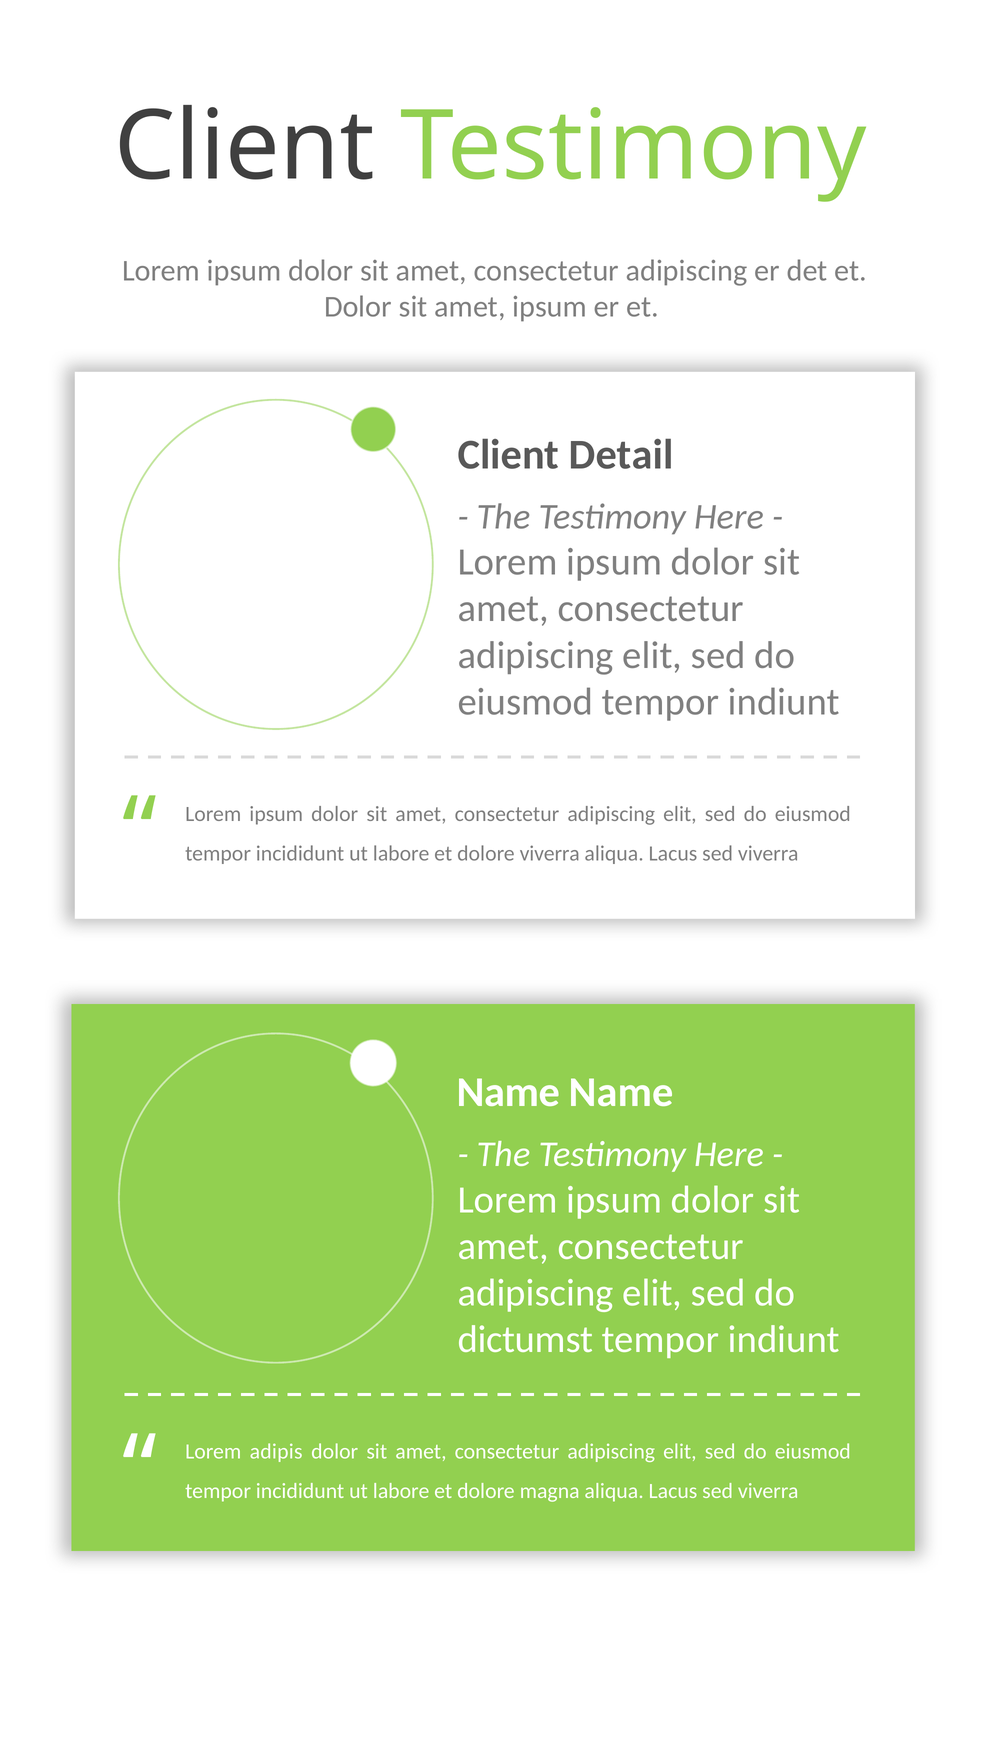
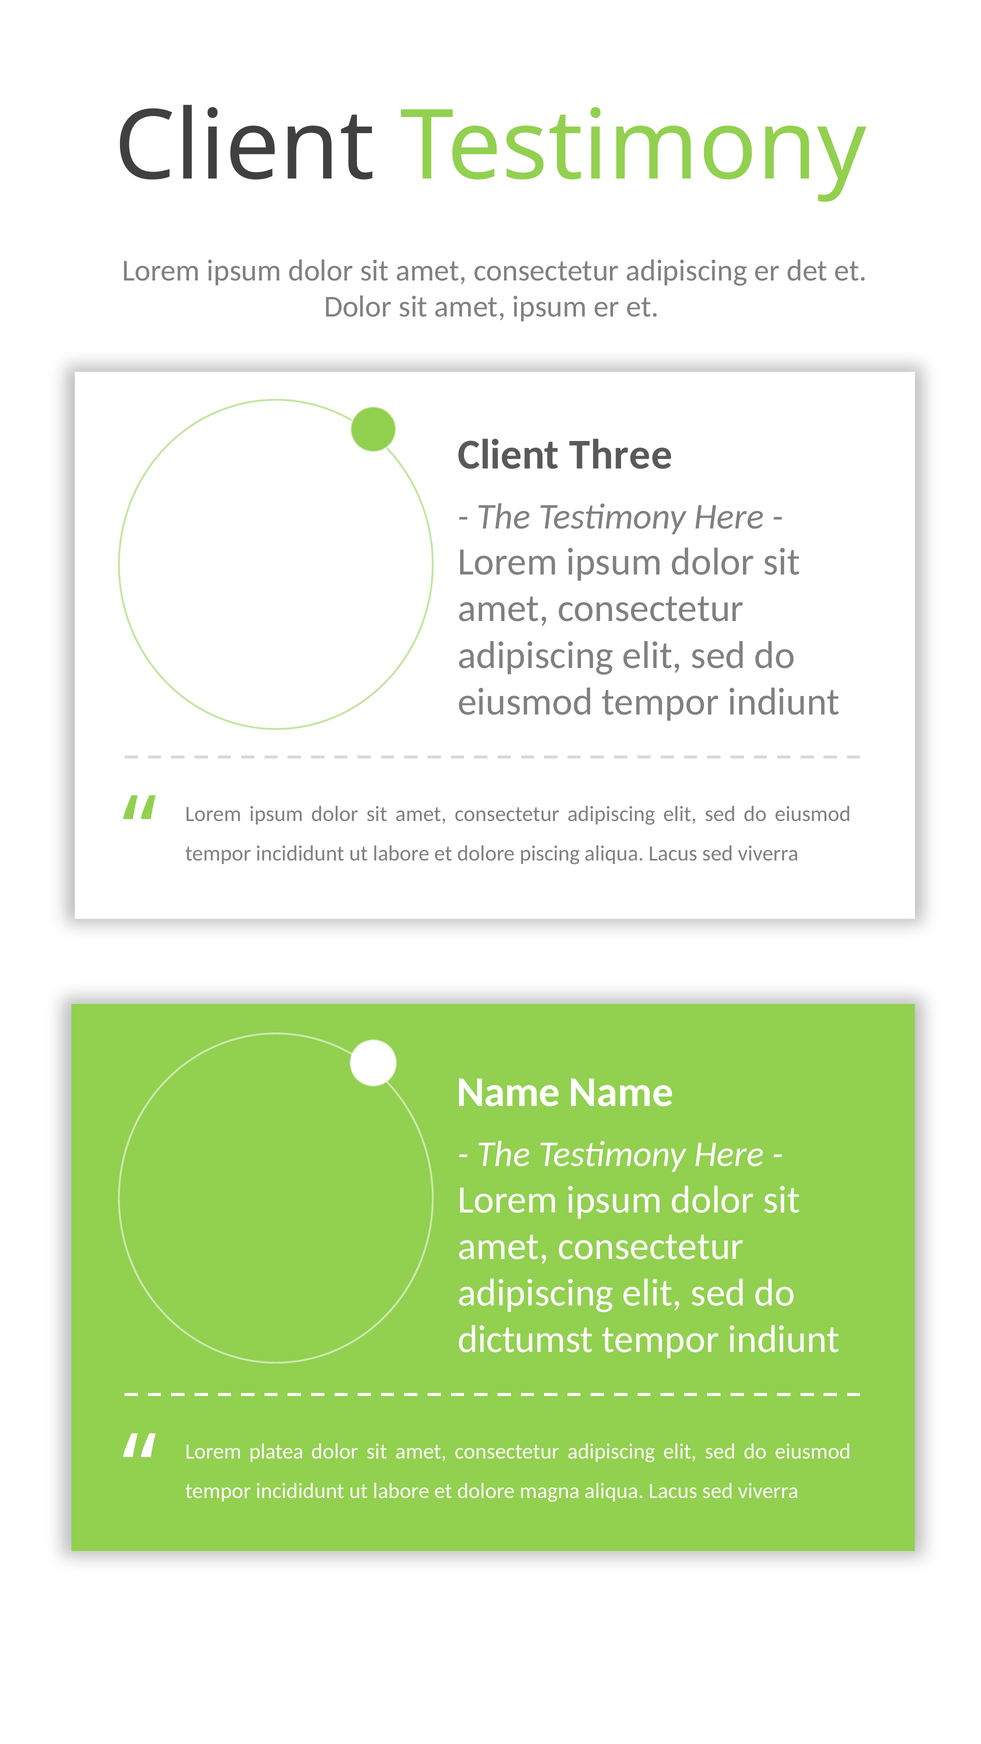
Detail: Detail -> Three
dolore viverra: viverra -> piscing
adipis: adipis -> platea
